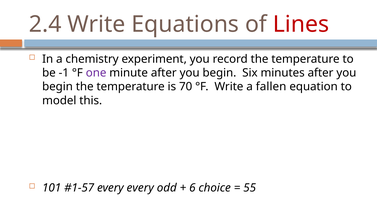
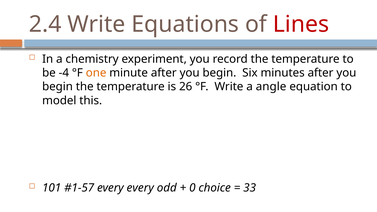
-1: -1 -> -4
one colour: purple -> orange
70: 70 -> 26
fallen: fallen -> angle
6: 6 -> 0
55: 55 -> 33
